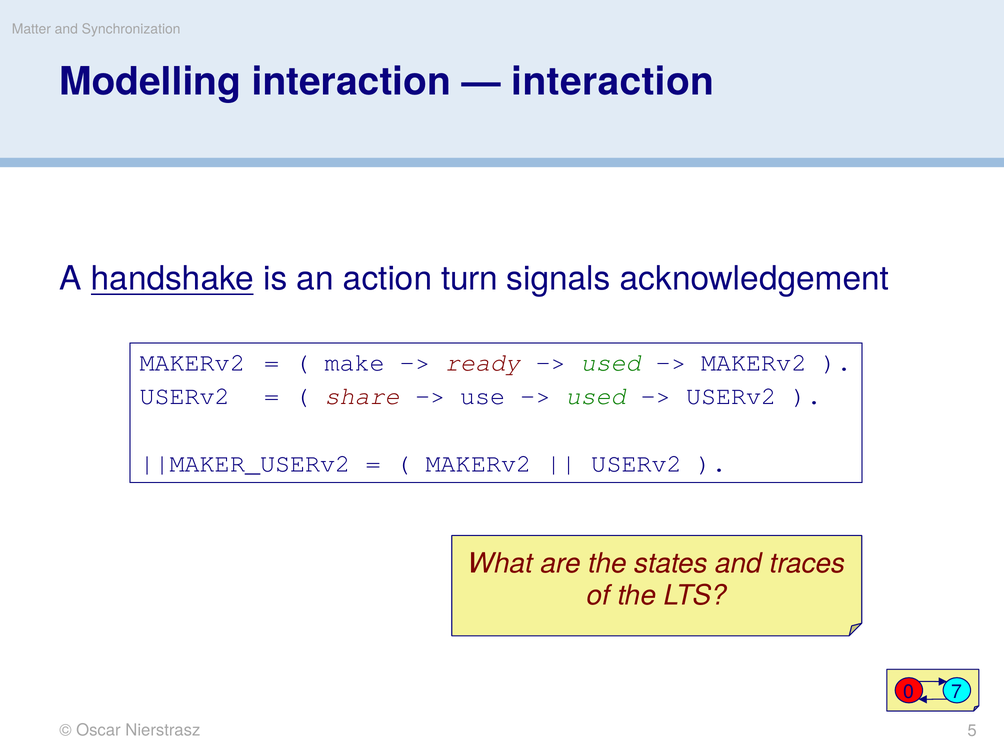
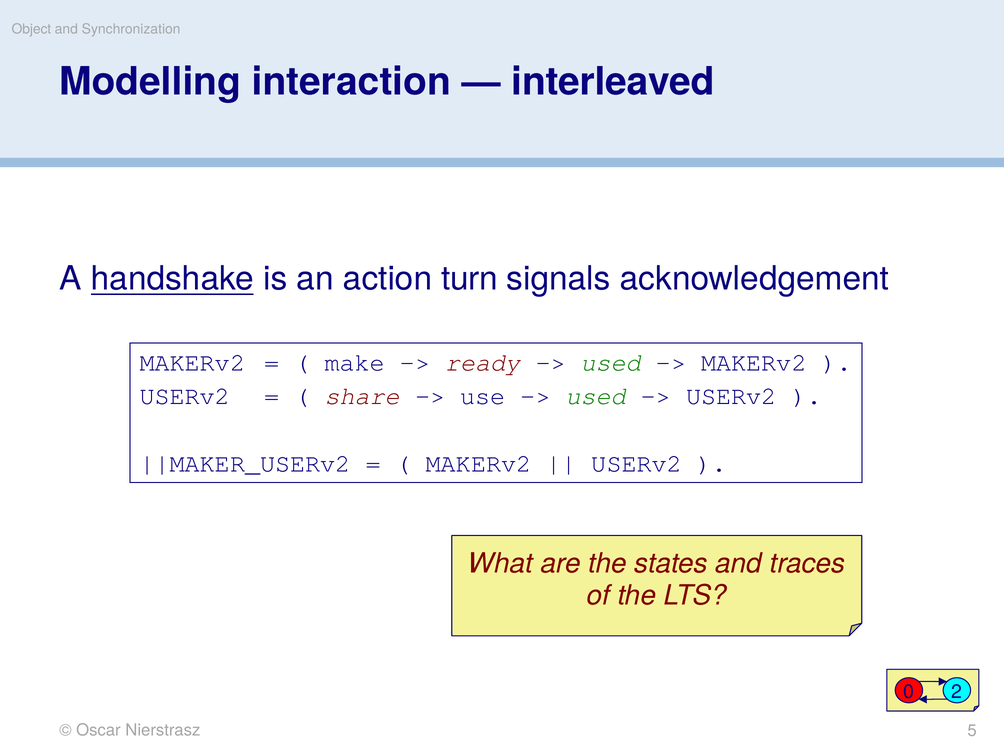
Matter: Matter -> Object
interaction at (613, 82): interaction -> interleaved
7: 7 -> 2
